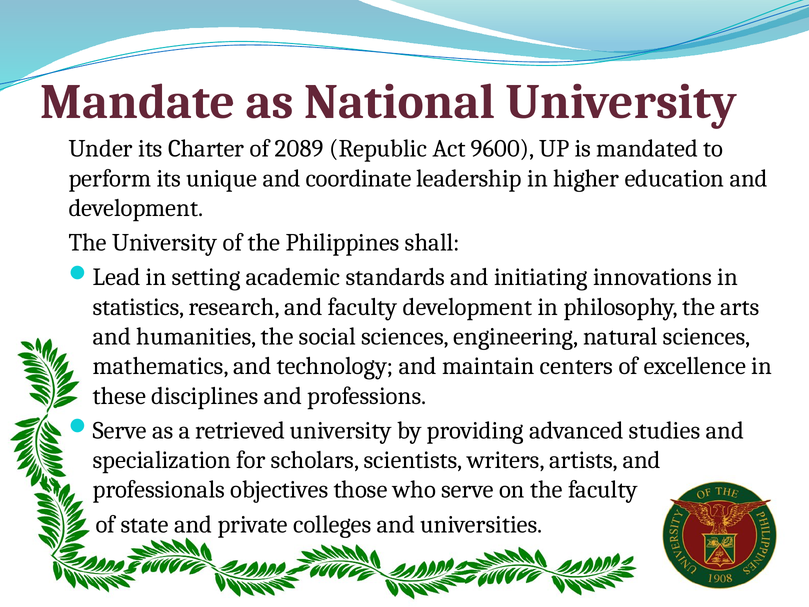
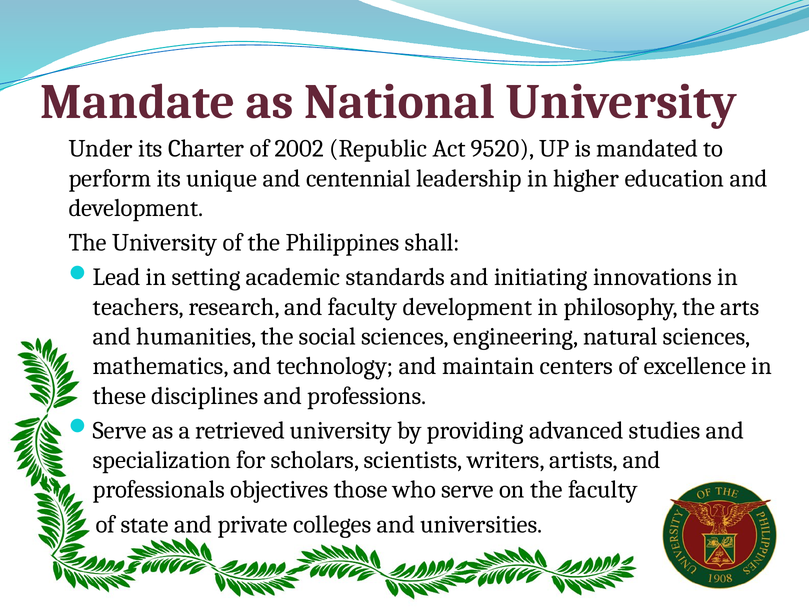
2089: 2089 -> 2002
9600: 9600 -> 9520
coordinate: coordinate -> centennial
statistics: statistics -> teachers
